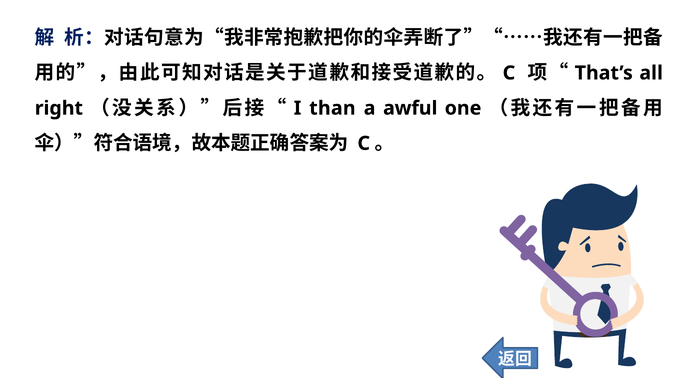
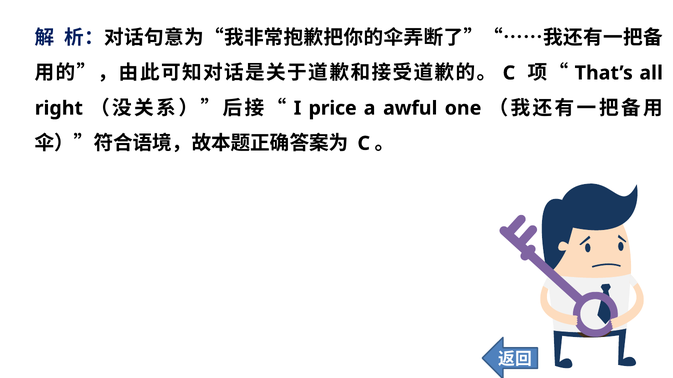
than: than -> price
